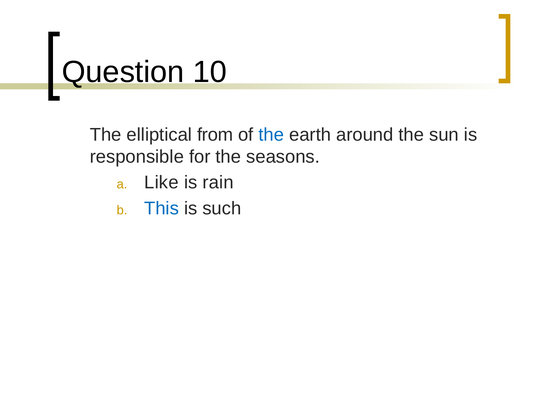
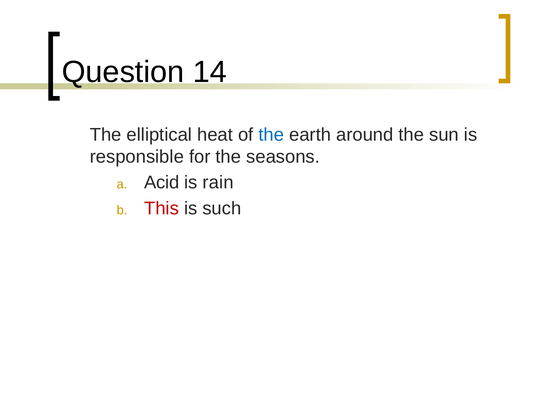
10: 10 -> 14
from: from -> heat
Like: Like -> Acid
This colour: blue -> red
